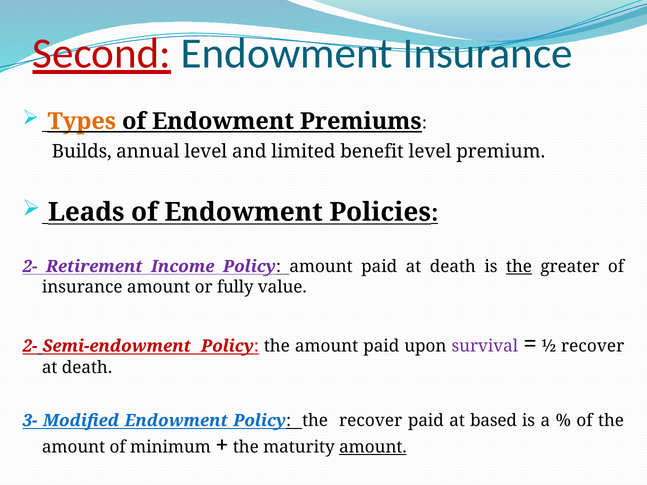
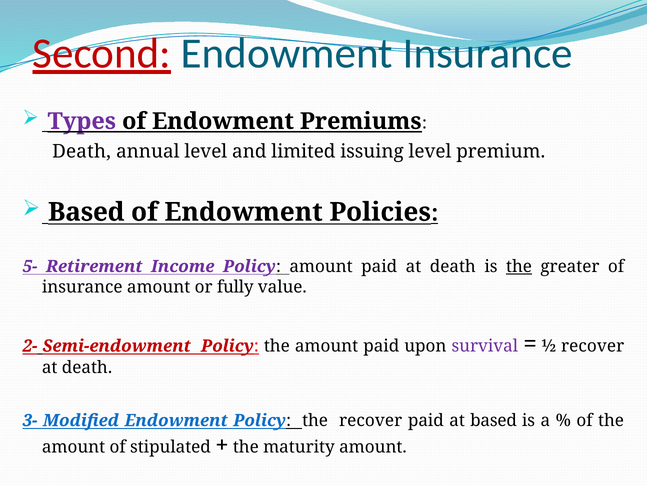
Types colour: orange -> purple
Builds at (82, 152): Builds -> Death
benefit: benefit -> issuing
Leads at (86, 212): Leads -> Based
2- at (30, 267): 2- -> 5-
minimum: minimum -> stipulated
amount at (373, 448) underline: present -> none
